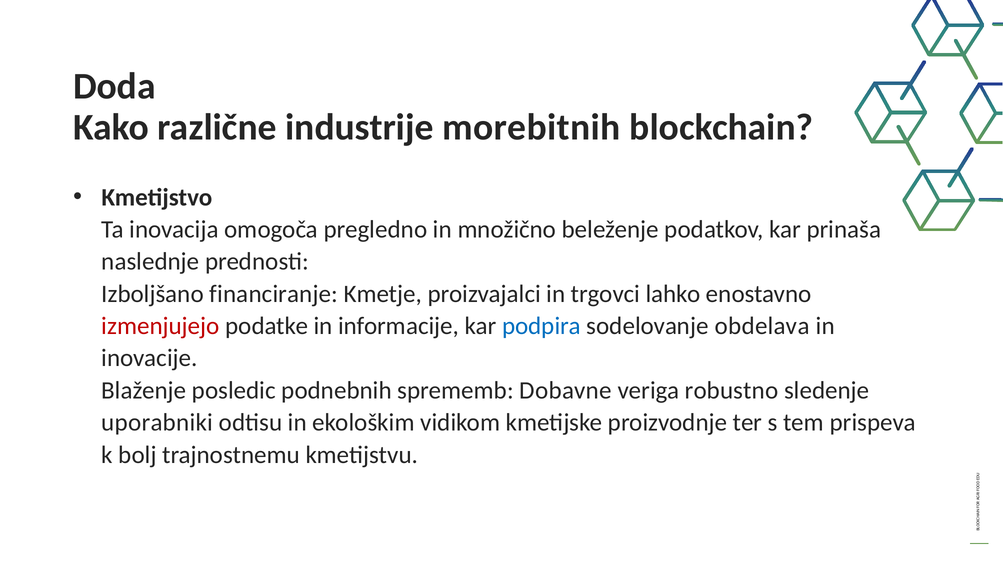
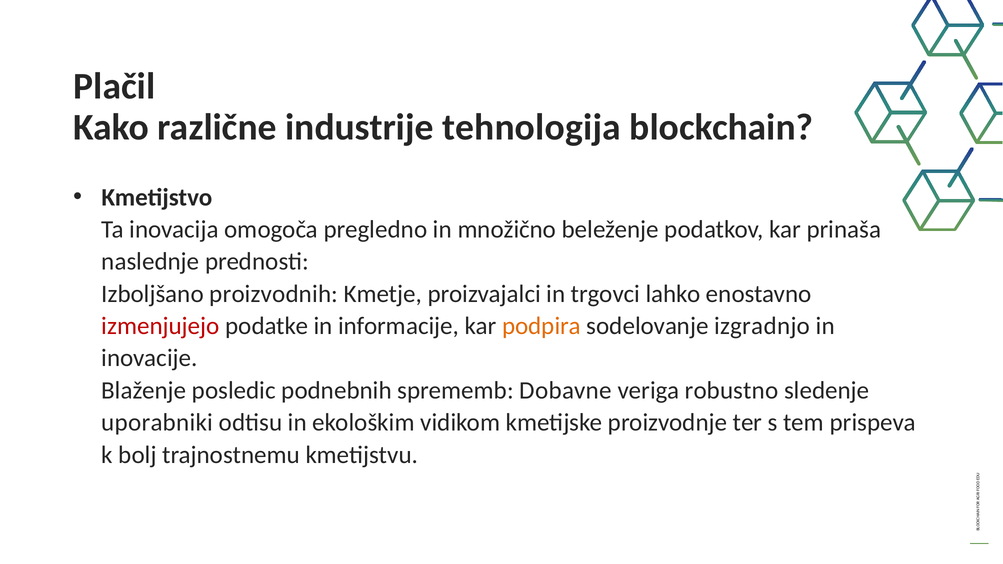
Doda: Doda -> Plačil
morebitnih: morebitnih -> tehnologija
financiranje: financiranje -> proizvodnih
podpira colour: blue -> orange
obdelava: obdelava -> izgradnjo
